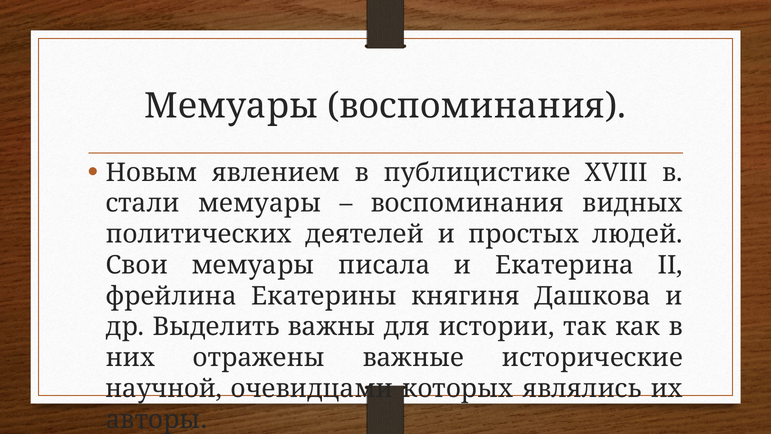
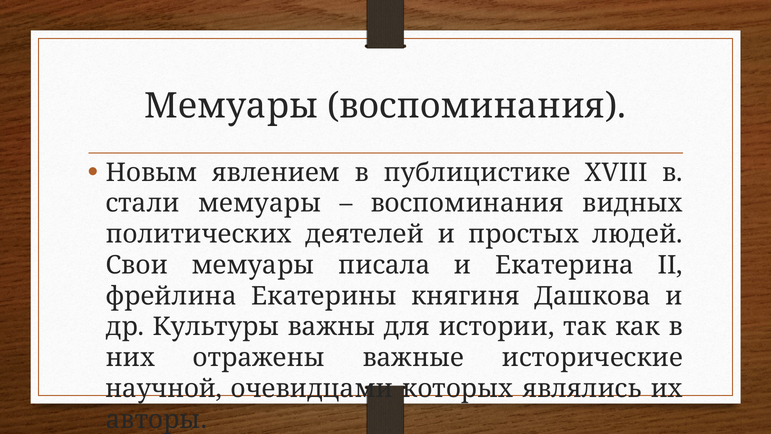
Выделить: Выделить -> Культуры
